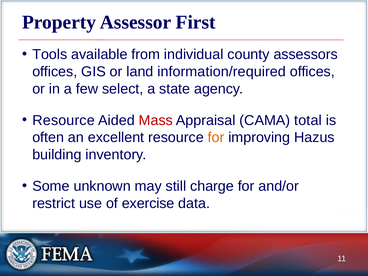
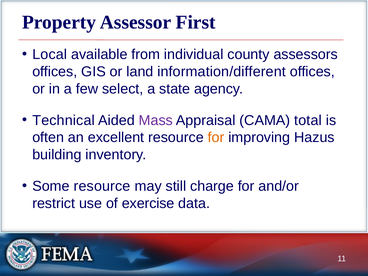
Tools: Tools -> Local
information/required: information/required -> information/different
Resource at (64, 120): Resource -> Technical
Mass colour: red -> purple
Some unknown: unknown -> resource
